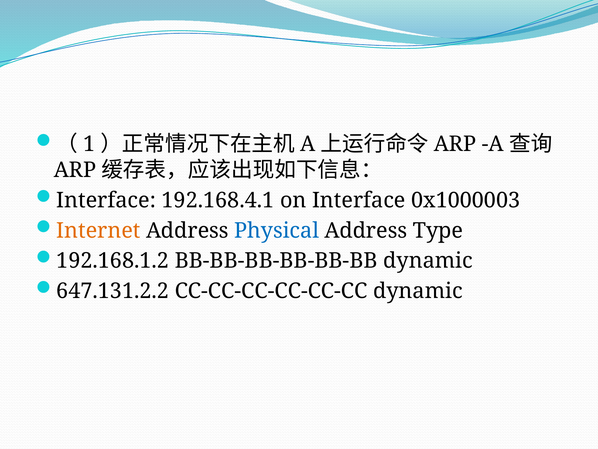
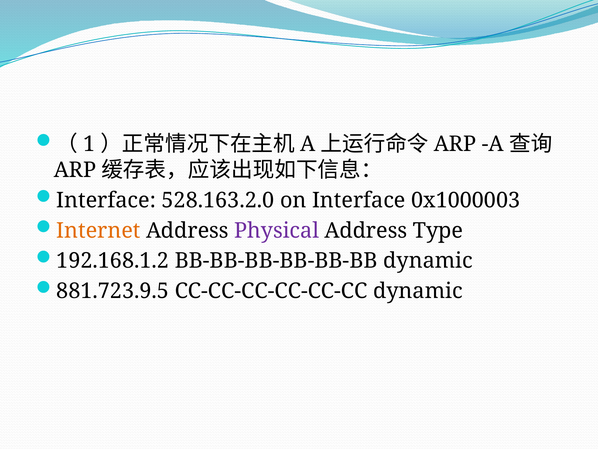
192.168.4.1: 192.168.4.1 -> 528.163.2.0
Physical colour: blue -> purple
647.131.2.2: 647.131.2.2 -> 881.723.9.5
